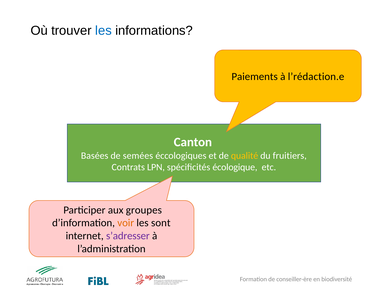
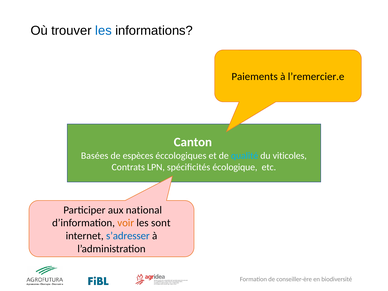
l’rédaction.e: l’rédaction.e -> l’remercier.e
semées: semées -> espèces
qualité colour: yellow -> light blue
fruitiers: fruitiers -> viticoles
groupes: groupes -> national
s’adresser colour: purple -> blue
